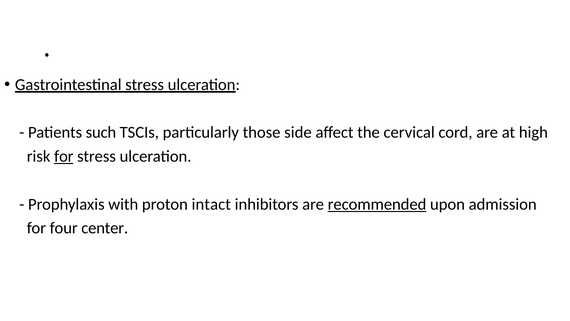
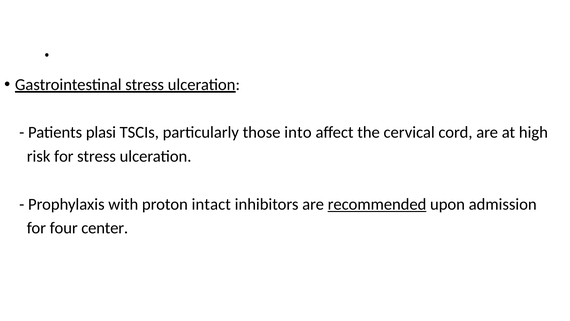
such: such -> plasi
side: side -> into
for at (64, 156) underline: present -> none
